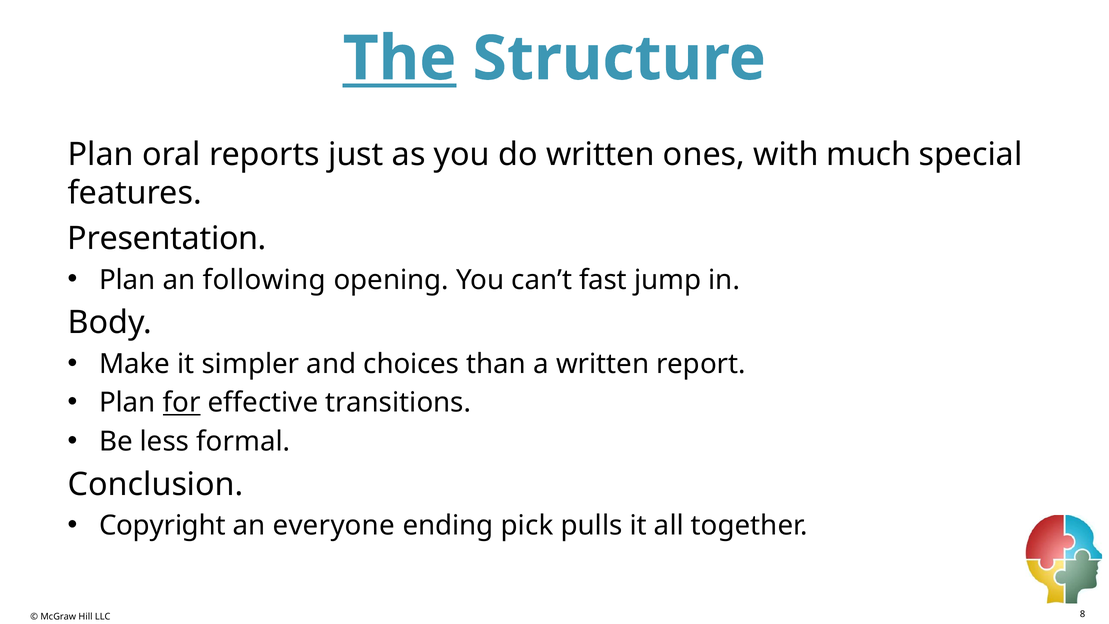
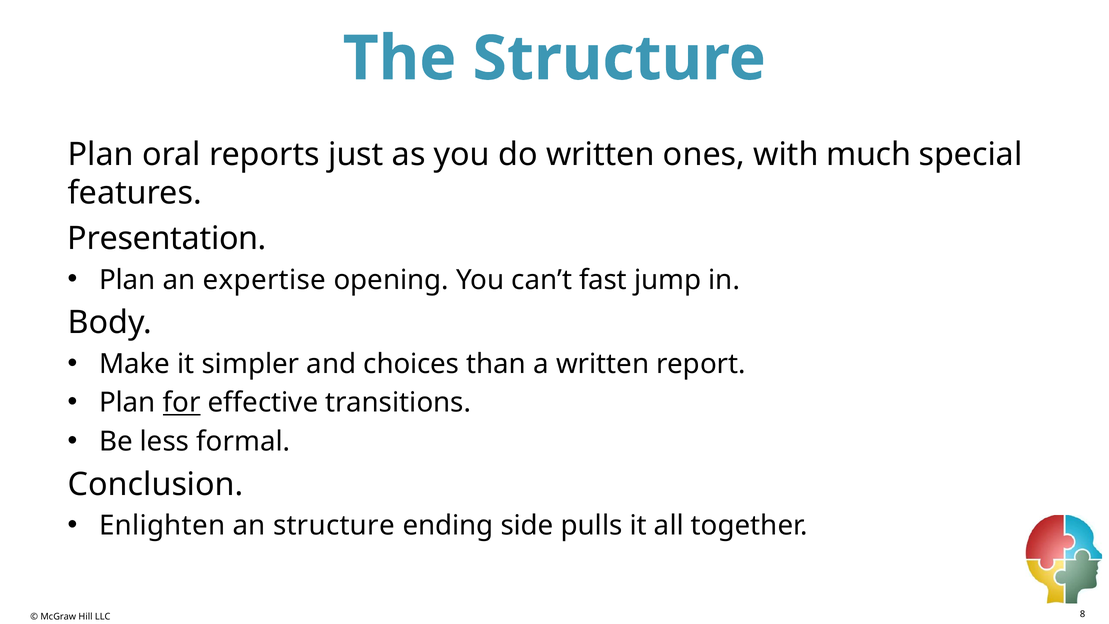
The underline: present -> none
following: following -> expertise
Copyright: Copyright -> Enlighten
an everyone: everyone -> structure
pick: pick -> side
